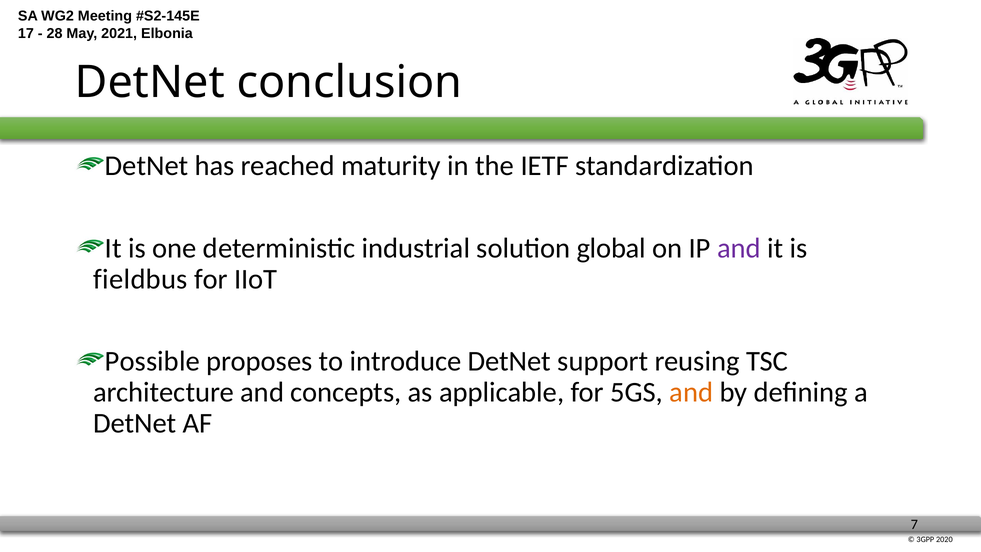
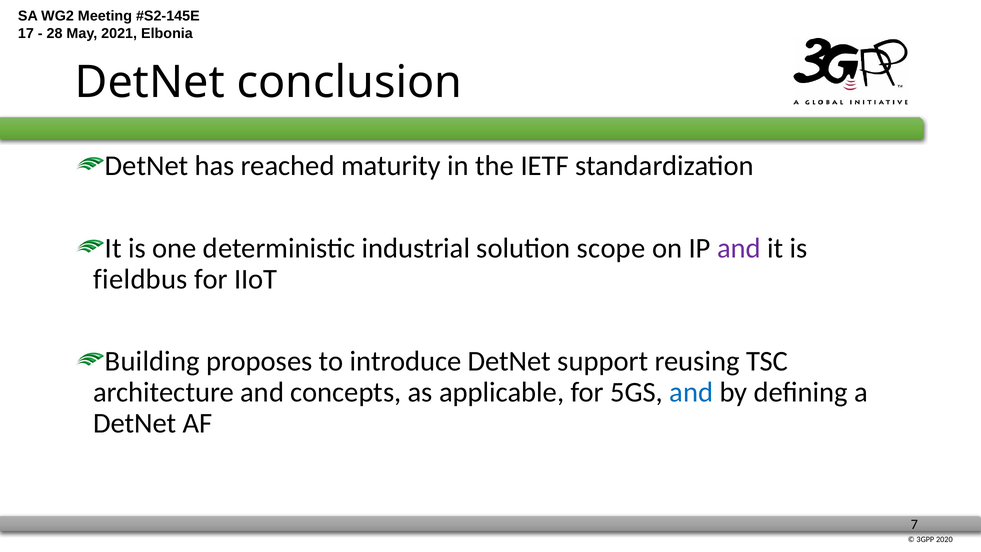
global: global -> scope
Possible: Possible -> Building
and at (691, 392) colour: orange -> blue
